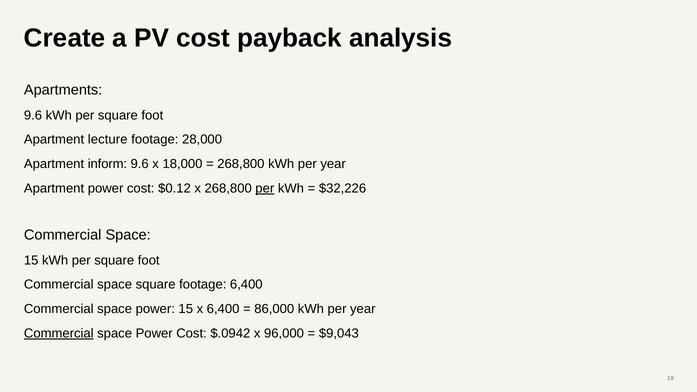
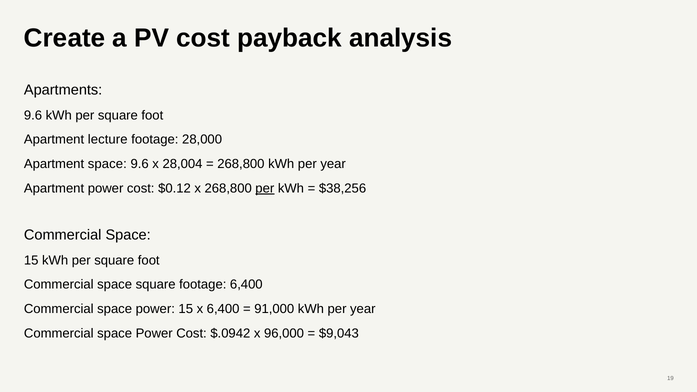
Apartment inform: inform -> space
18,000: 18,000 -> 28,004
$32,226: $32,226 -> $38,256
86,000: 86,000 -> 91,000
Commercial at (59, 334) underline: present -> none
